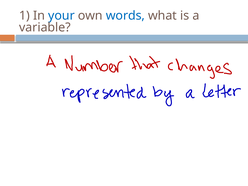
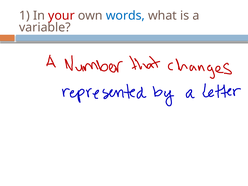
your colour: blue -> red
